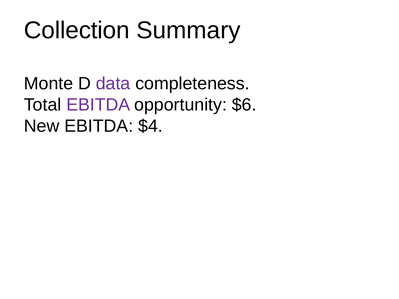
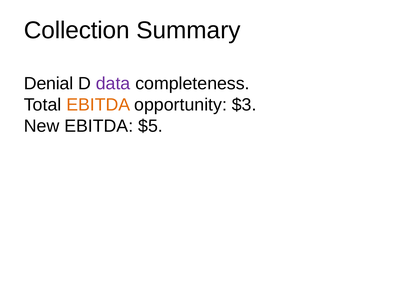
Monte: Monte -> Denial
EBITDA at (98, 105) colour: purple -> orange
$6: $6 -> $3
$4: $4 -> $5
